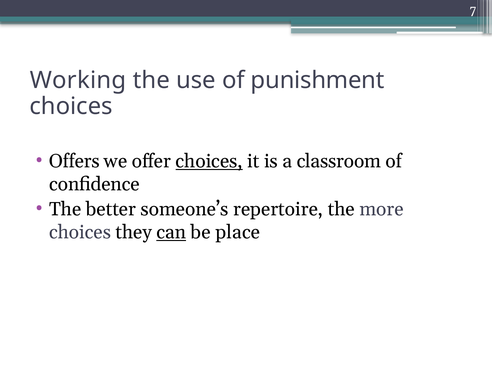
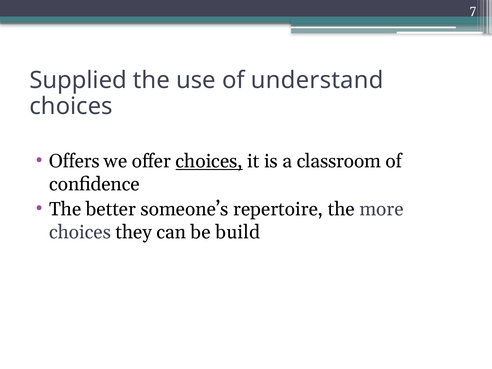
Working: Working -> Supplied
punishment: punishment -> understand
can underline: present -> none
place: place -> build
